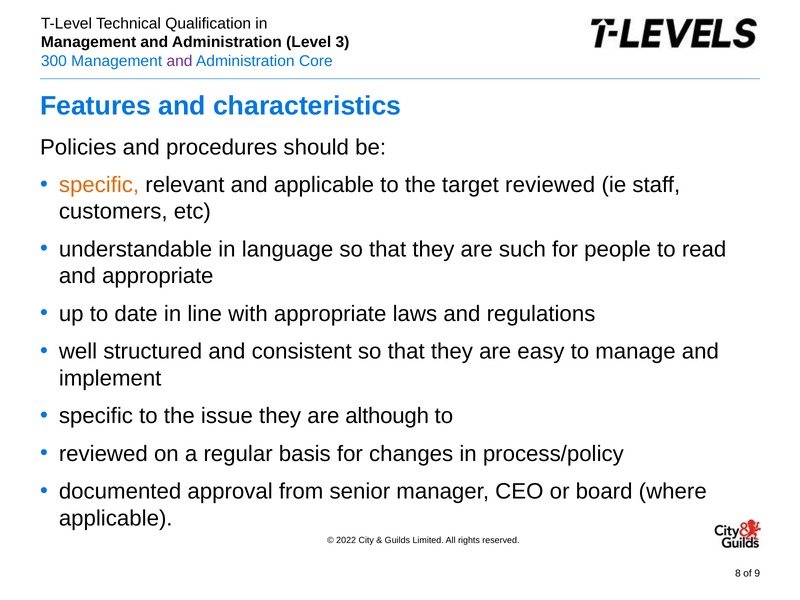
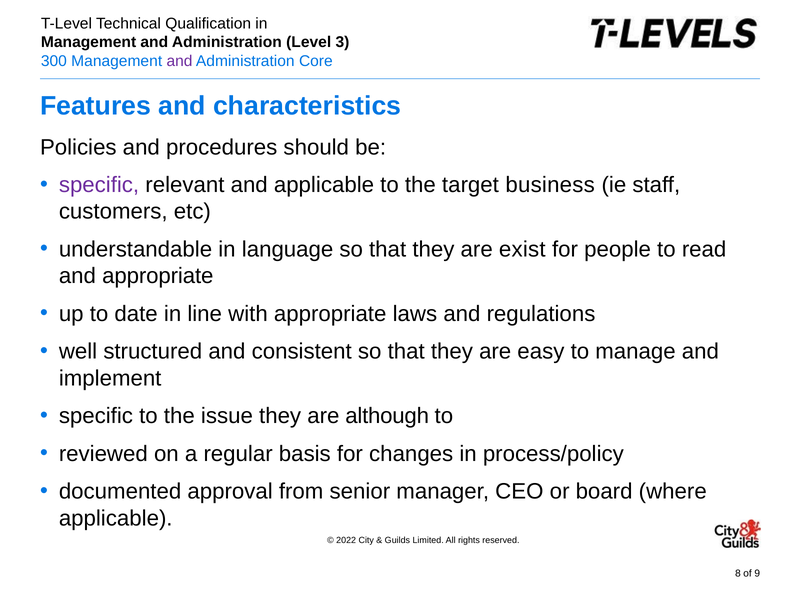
specific at (99, 185) colour: orange -> purple
target reviewed: reviewed -> business
such: such -> exist
